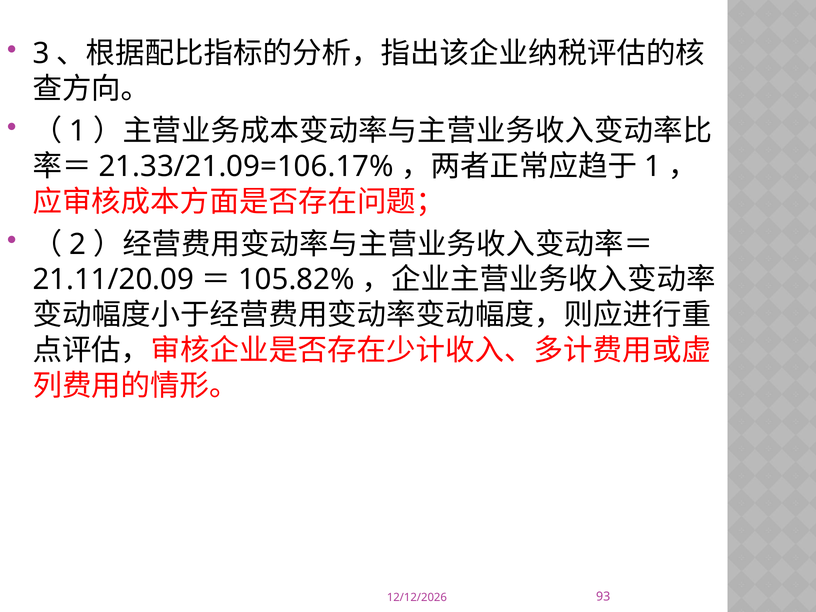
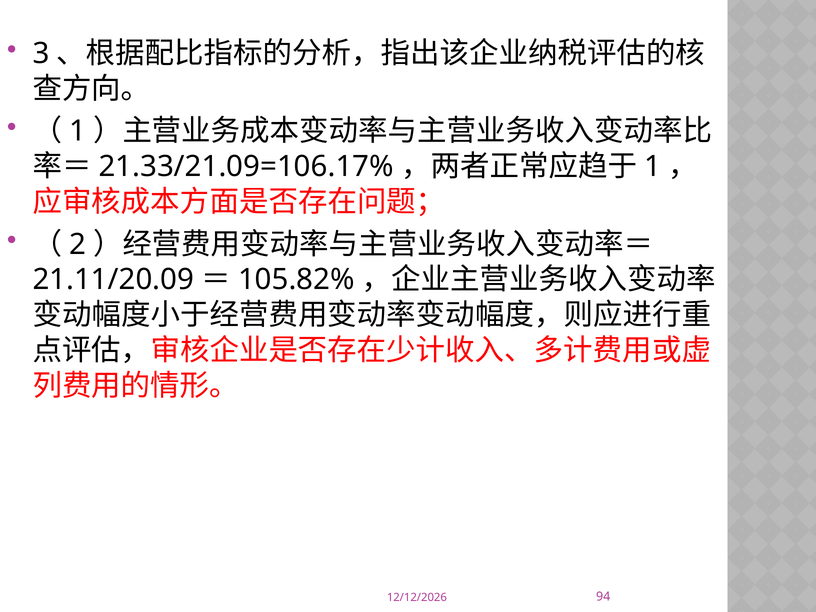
93: 93 -> 94
